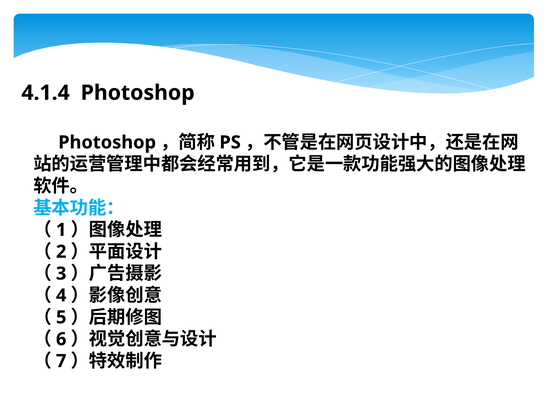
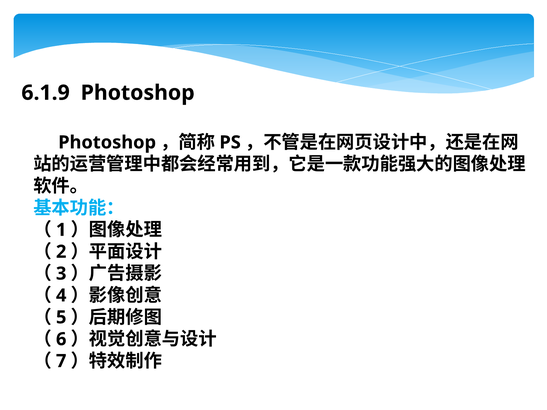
4.1.4: 4.1.4 -> 6.1.9
